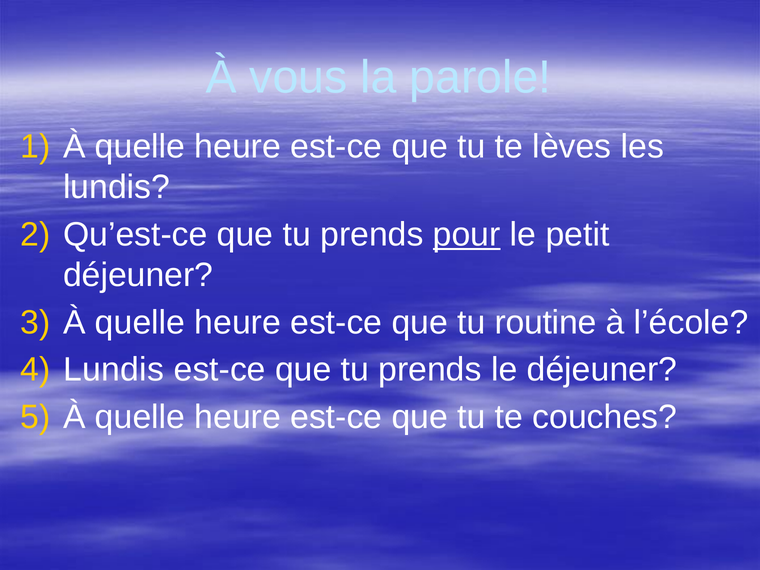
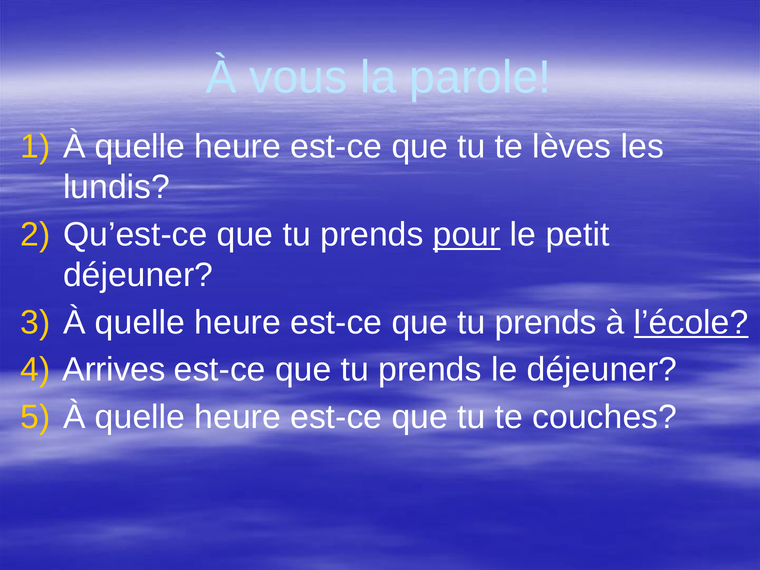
routine at (546, 322): routine -> prends
l’école underline: none -> present
Lundis at (114, 370): Lundis -> Arrives
